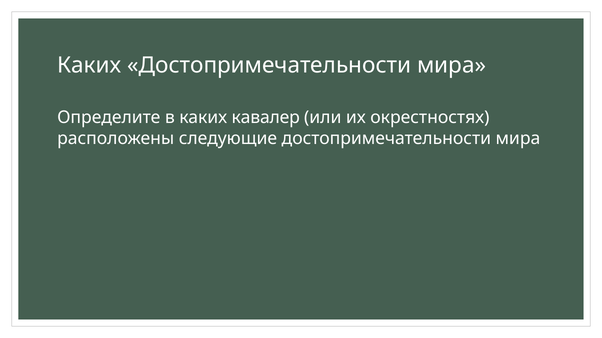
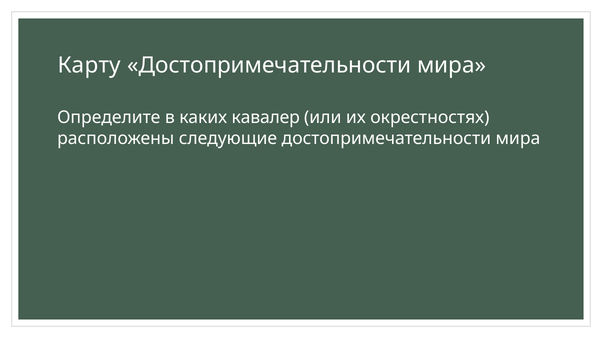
Каких at (89, 65): Каких -> Карту
